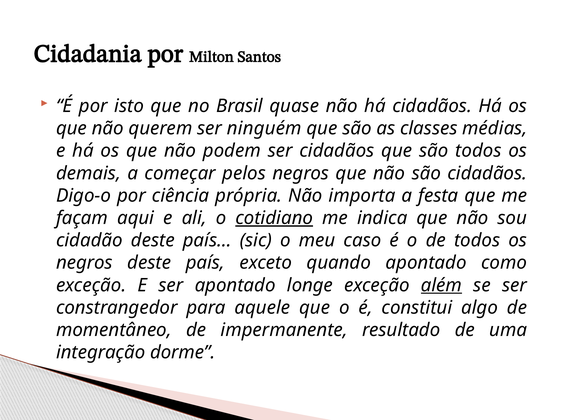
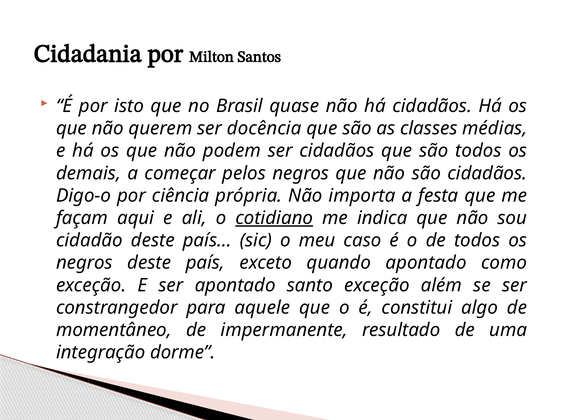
ninguém: ninguém -> docência
longe: longe -> santo
além underline: present -> none
